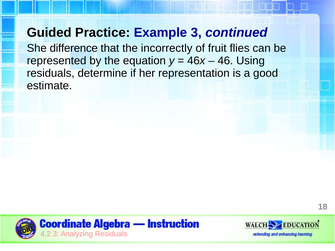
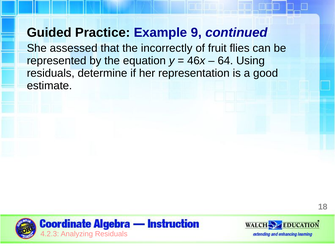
3: 3 -> 9
difference: difference -> assessed
46: 46 -> 64
